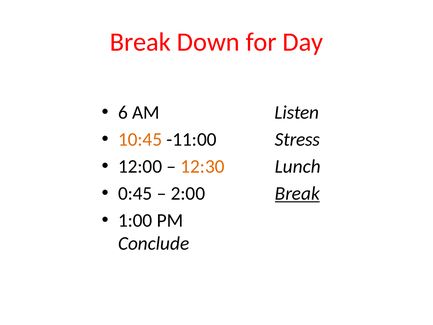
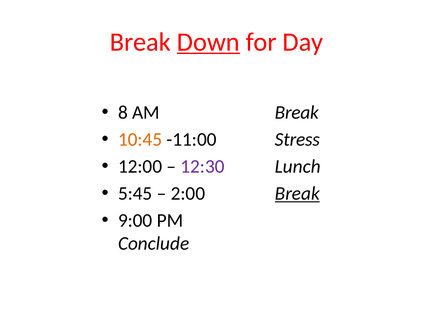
Down underline: none -> present
6: 6 -> 8
AM Listen: Listen -> Break
12:30 colour: orange -> purple
0:45: 0:45 -> 5:45
1:00: 1:00 -> 9:00
